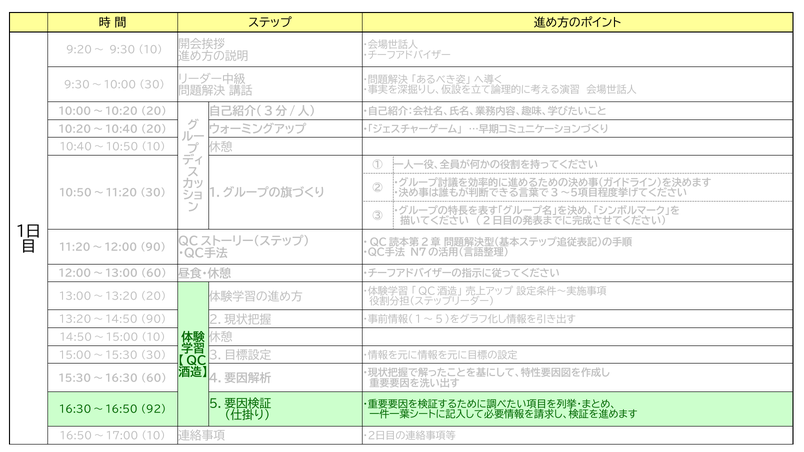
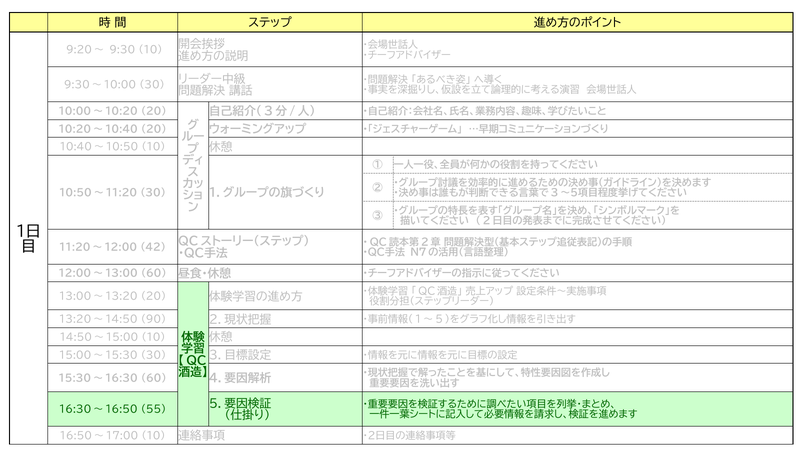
11:20～12:00 90: 90 -> 42
92: 92 -> 55
